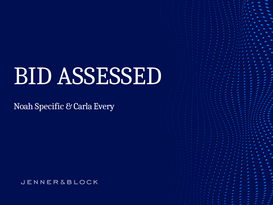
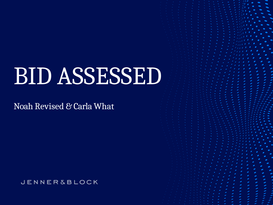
Specific: Specific -> Revised
Every: Every -> What
